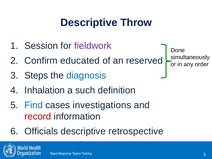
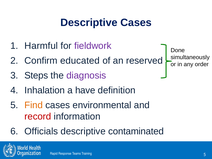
Descriptive Throw: Throw -> Cases
Session: Session -> Harmful
diagnosis colour: blue -> purple
such: such -> have
Find colour: blue -> orange
investigations: investigations -> environmental
retrospective: retrospective -> contaminated
